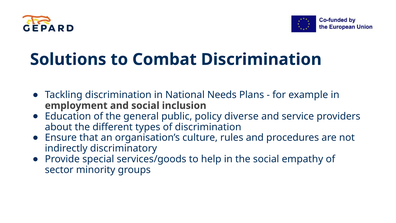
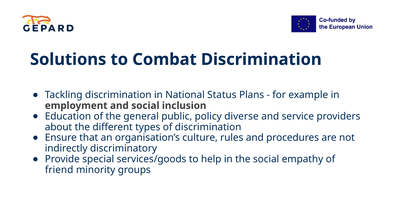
Needs: Needs -> Status
sector: sector -> friend
